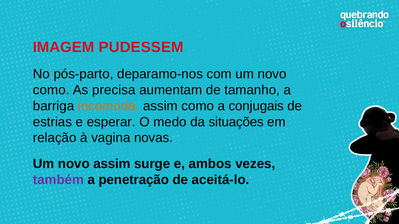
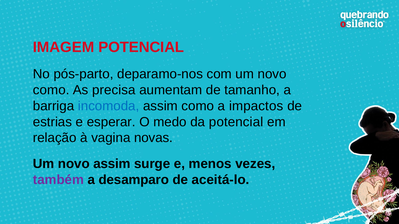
IMAGEM PUDESSEM: PUDESSEM -> POTENCIAL
incomoda colour: orange -> blue
conjugais: conjugais -> impactos
da situações: situações -> potencial
ambos: ambos -> menos
penetração: penetração -> desamparo
